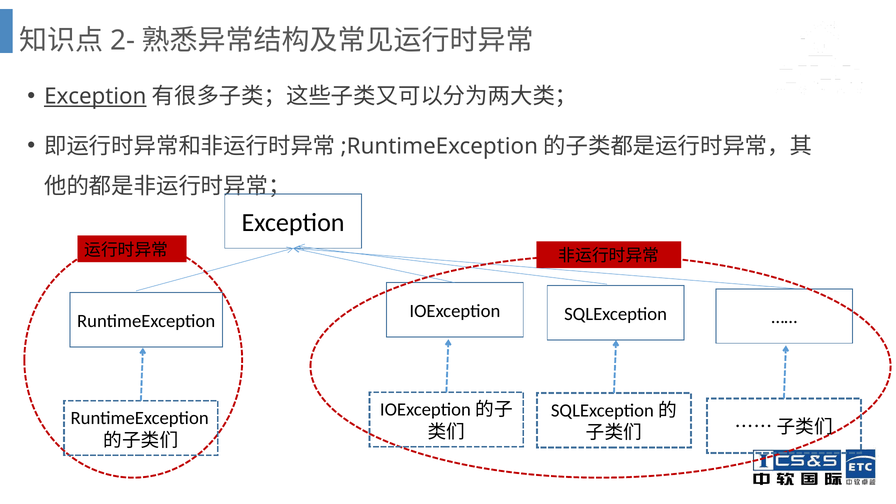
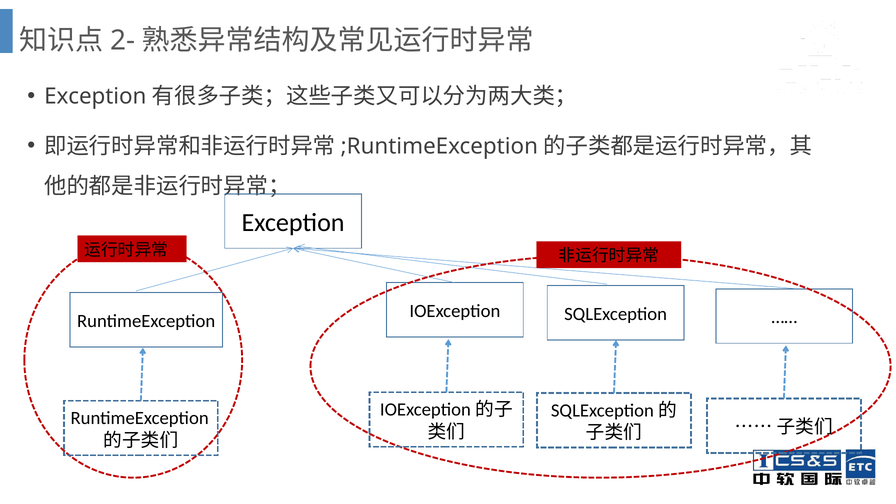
Exception at (95, 96) underline: present -> none
